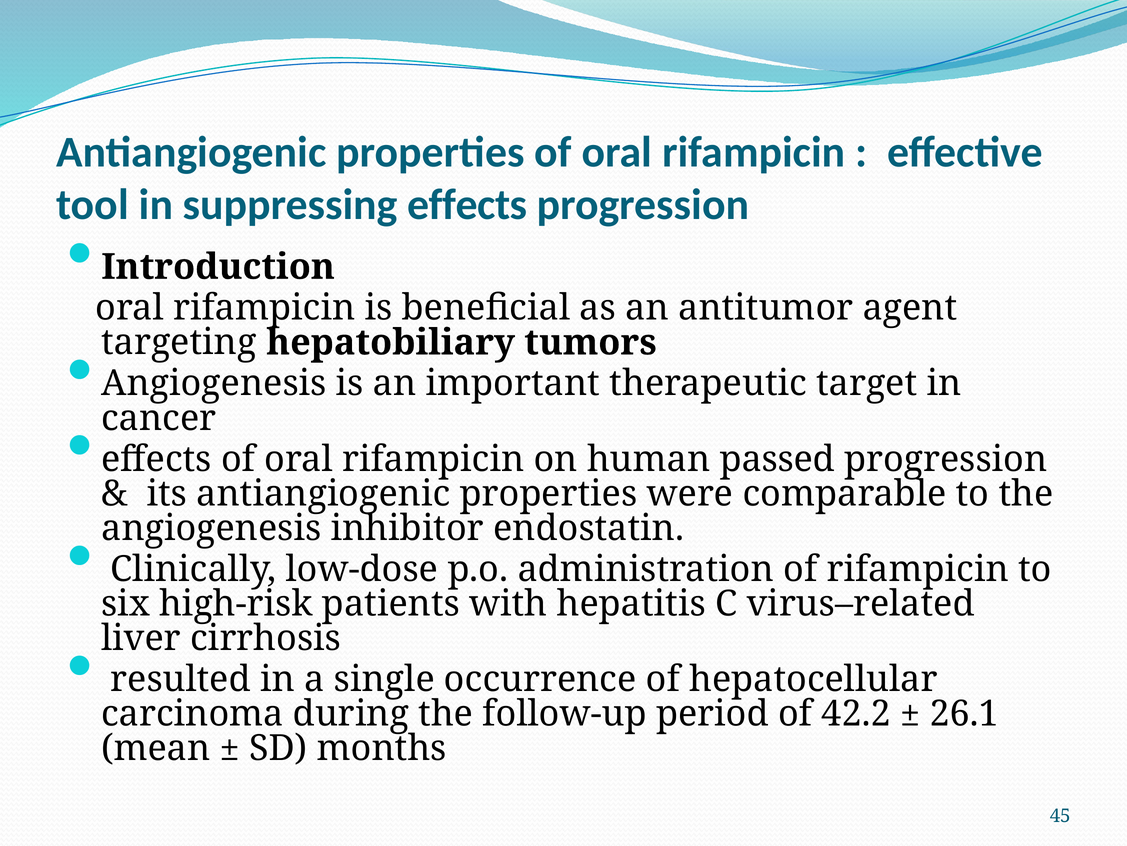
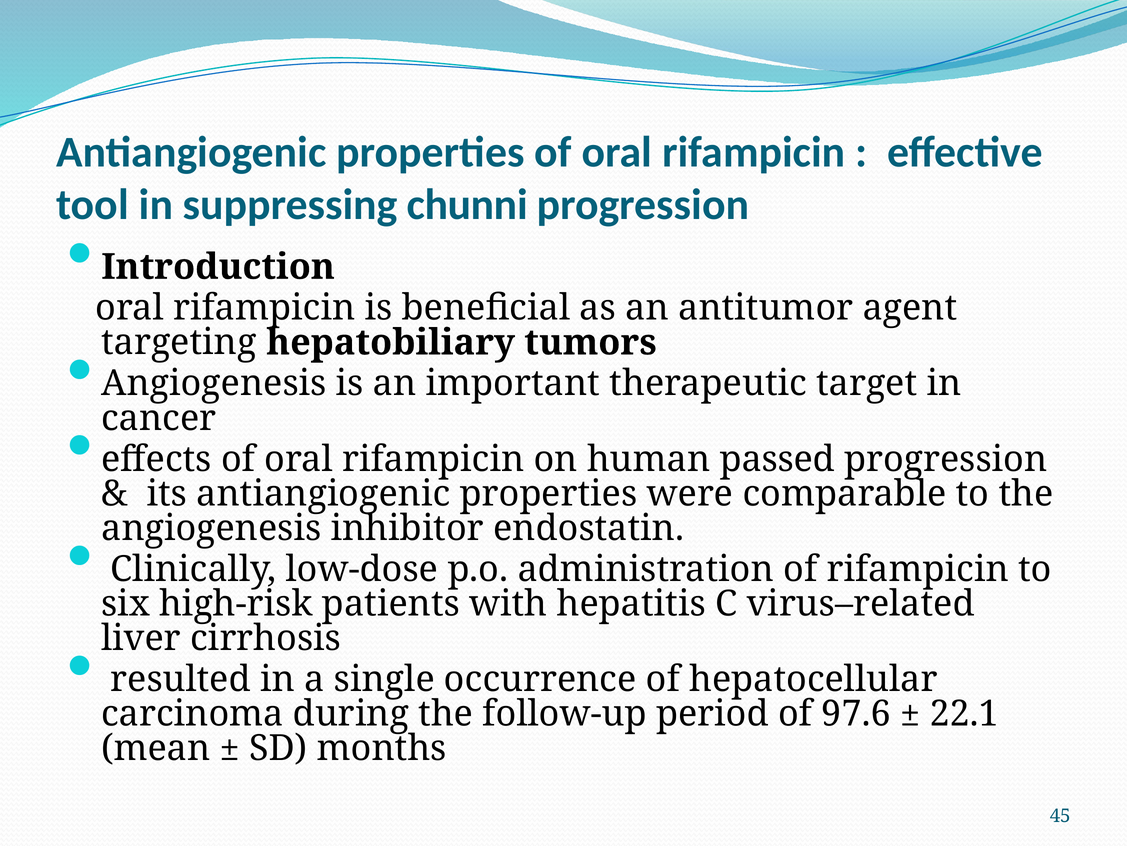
suppressing effects: effects -> chunni
42.2: 42.2 -> 97.6
26.1: 26.1 -> 22.1
